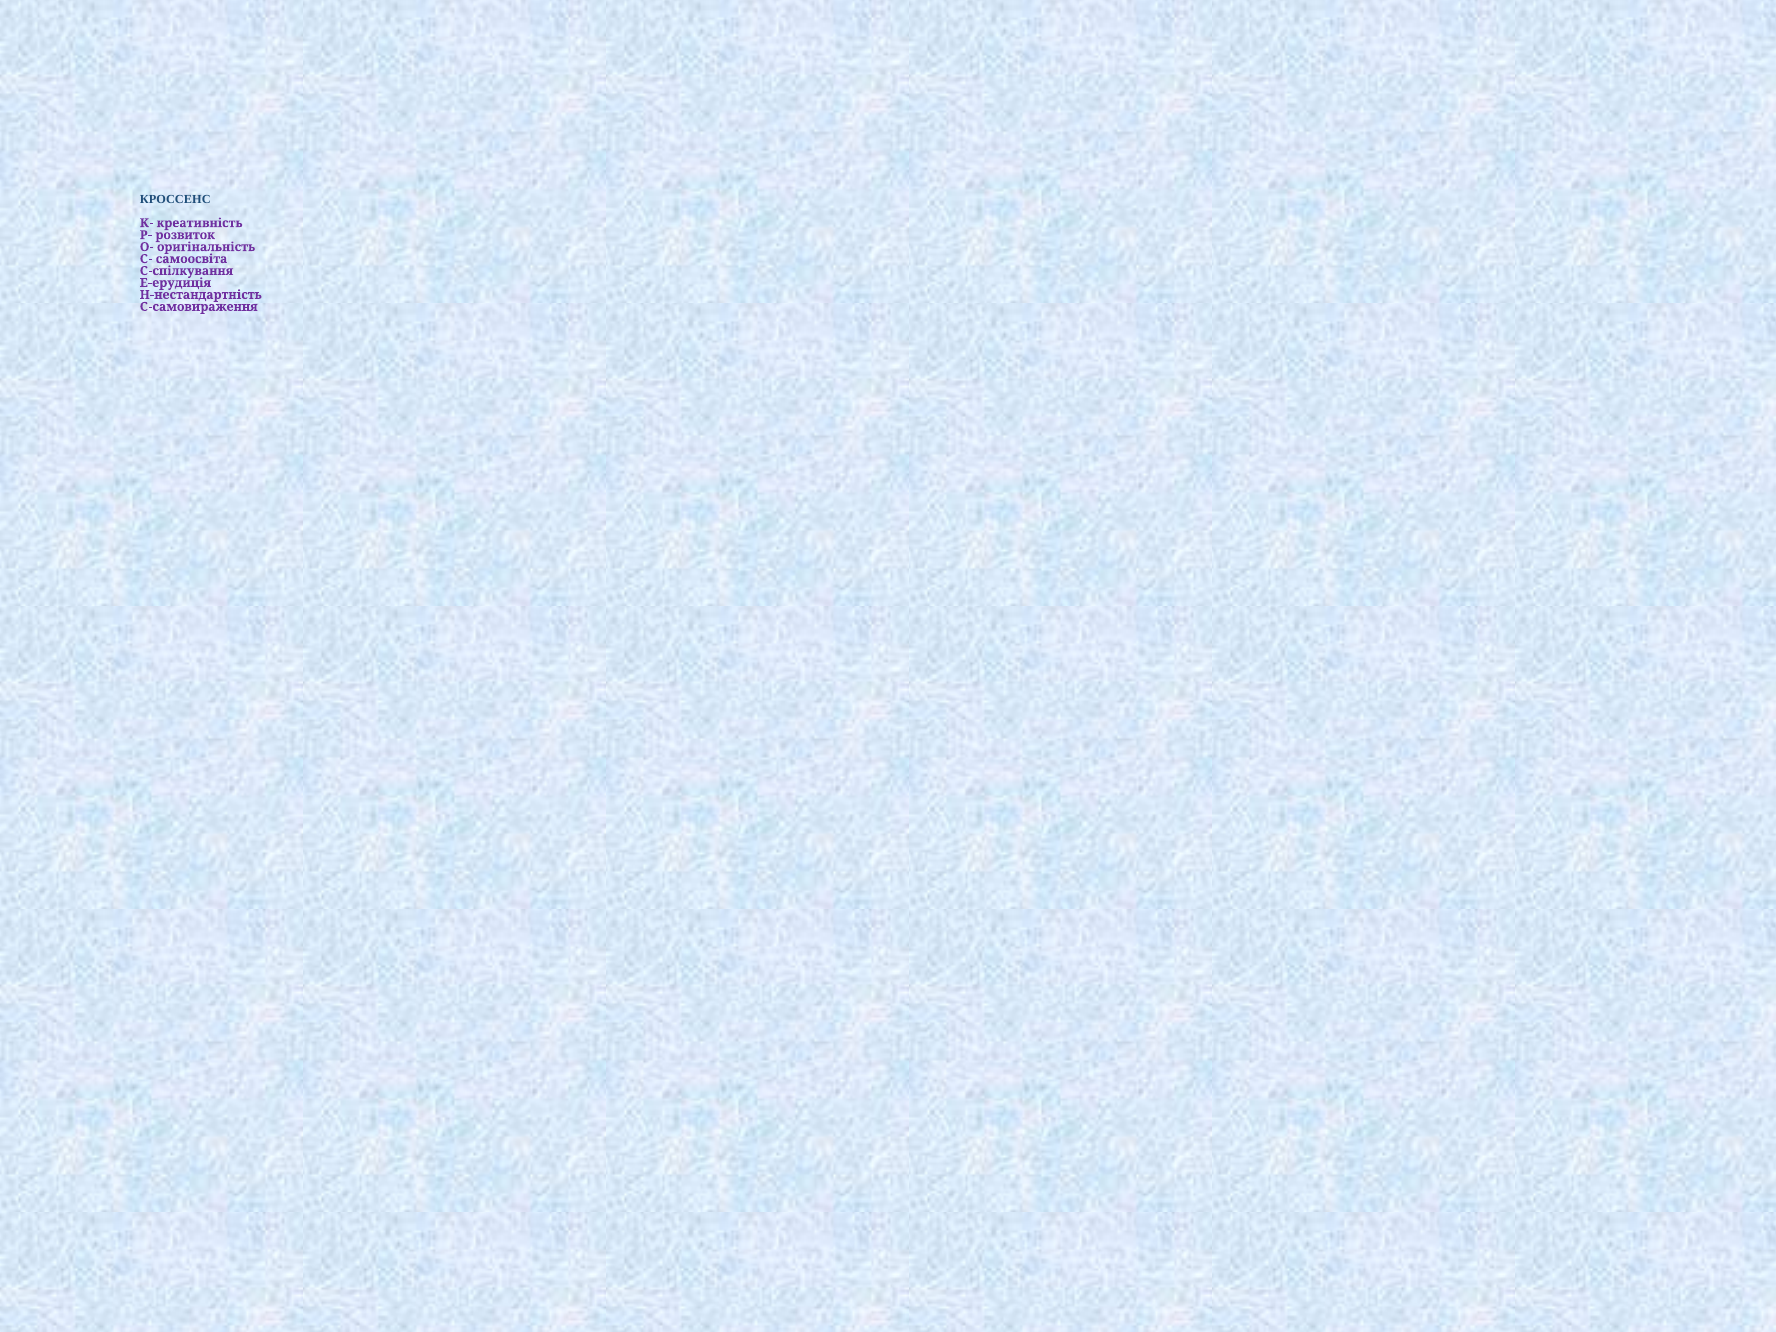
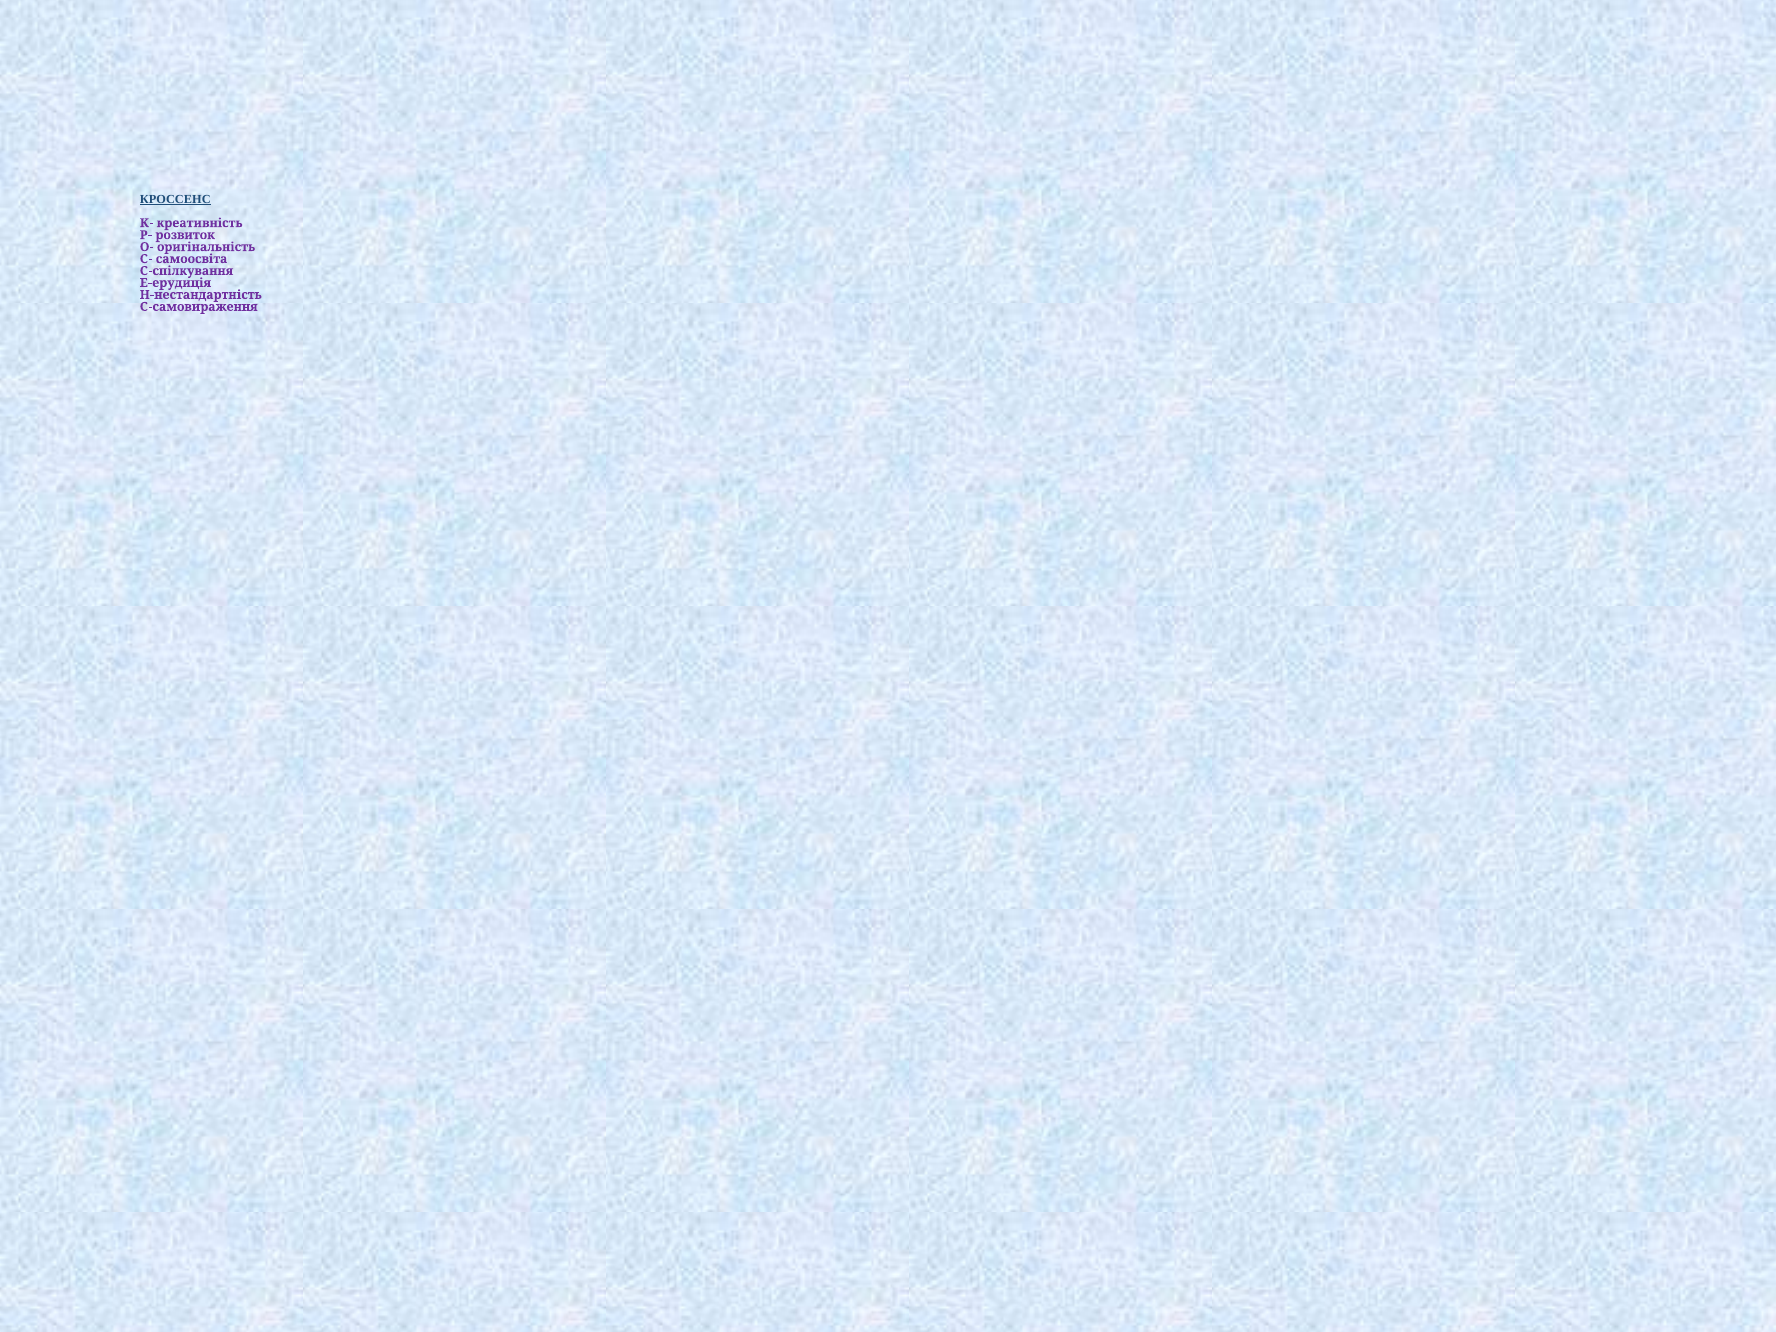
КРОССЕНС underline: none -> present
